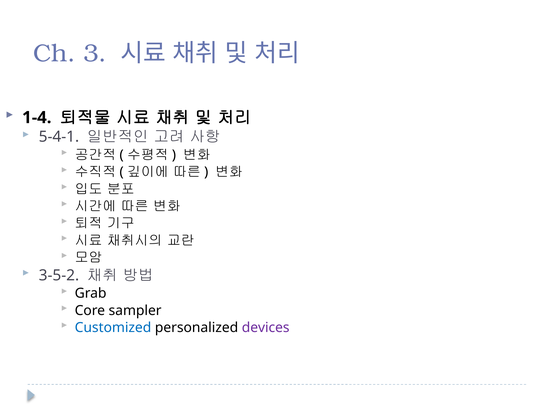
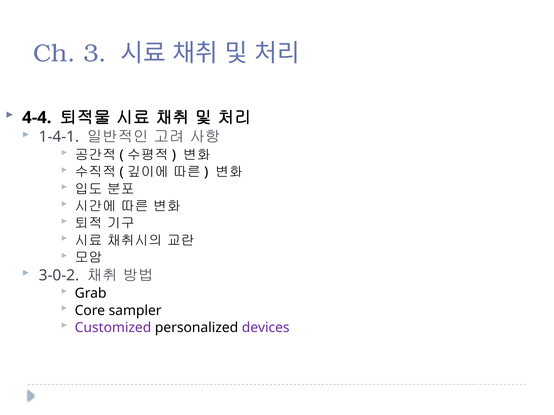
1-4: 1-4 -> 4-4
5-4-1: 5-4-1 -> 1-4-1
3-5-2: 3-5-2 -> 3-0-2
Customized colour: blue -> purple
